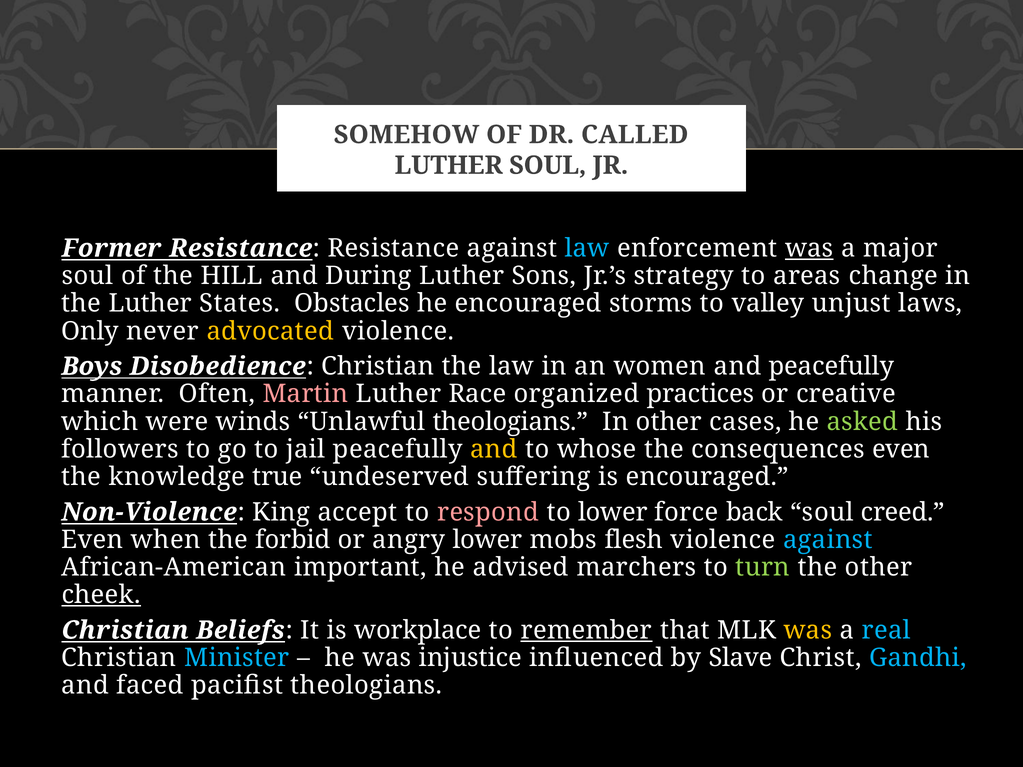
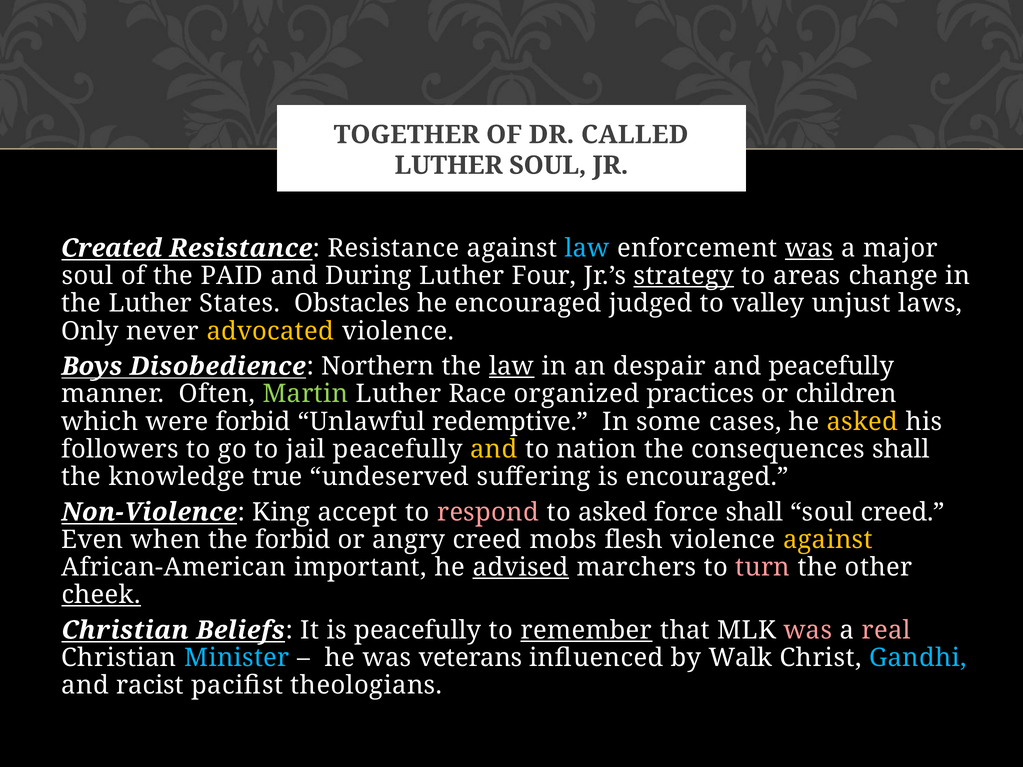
SOMEHOW: SOMEHOW -> TOGETHER
Former: Former -> Created
HILL: HILL -> PAID
Sons: Sons -> Four
strategy underline: none -> present
storms: storms -> judged
Disobedience Christian: Christian -> Northern
law at (512, 366) underline: none -> present
women: women -> despair
Martin colour: pink -> light green
creative: creative -> children
were winds: winds -> forbid
Unlawful theologians: theologians -> redemptive
In other: other -> some
asked at (862, 422) colour: light green -> yellow
whose: whose -> nation
consequences even: even -> shall
to lower: lower -> asked
force back: back -> shall
angry lower: lower -> creed
against at (828, 540) colour: light blue -> yellow
advised underline: none -> present
turn colour: light green -> pink
is workplace: workplace -> peacefully
was at (808, 630) colour: yellow -> pink
real colour: light blue -> pink
injustice: injustice -> veterans
Slave: Slave -> Walk
faced: faced -> racist
